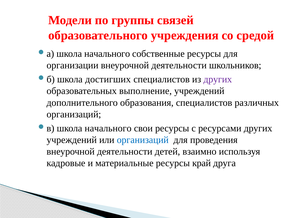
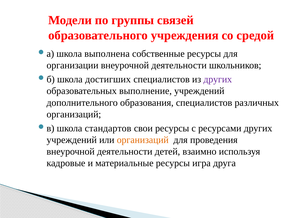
начального at (107, 54): начального -> выполнена
начального at (108, 128): начального -> стандартов
организаций at (143, 140) colour: blue -> orange
край: край -> игра
